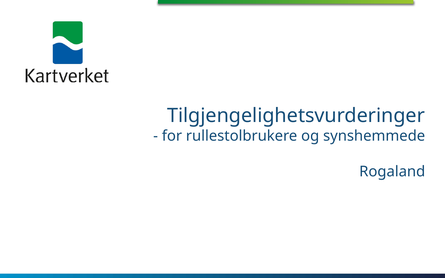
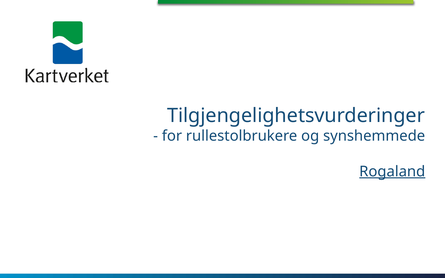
Rogaland underline: none -> present
